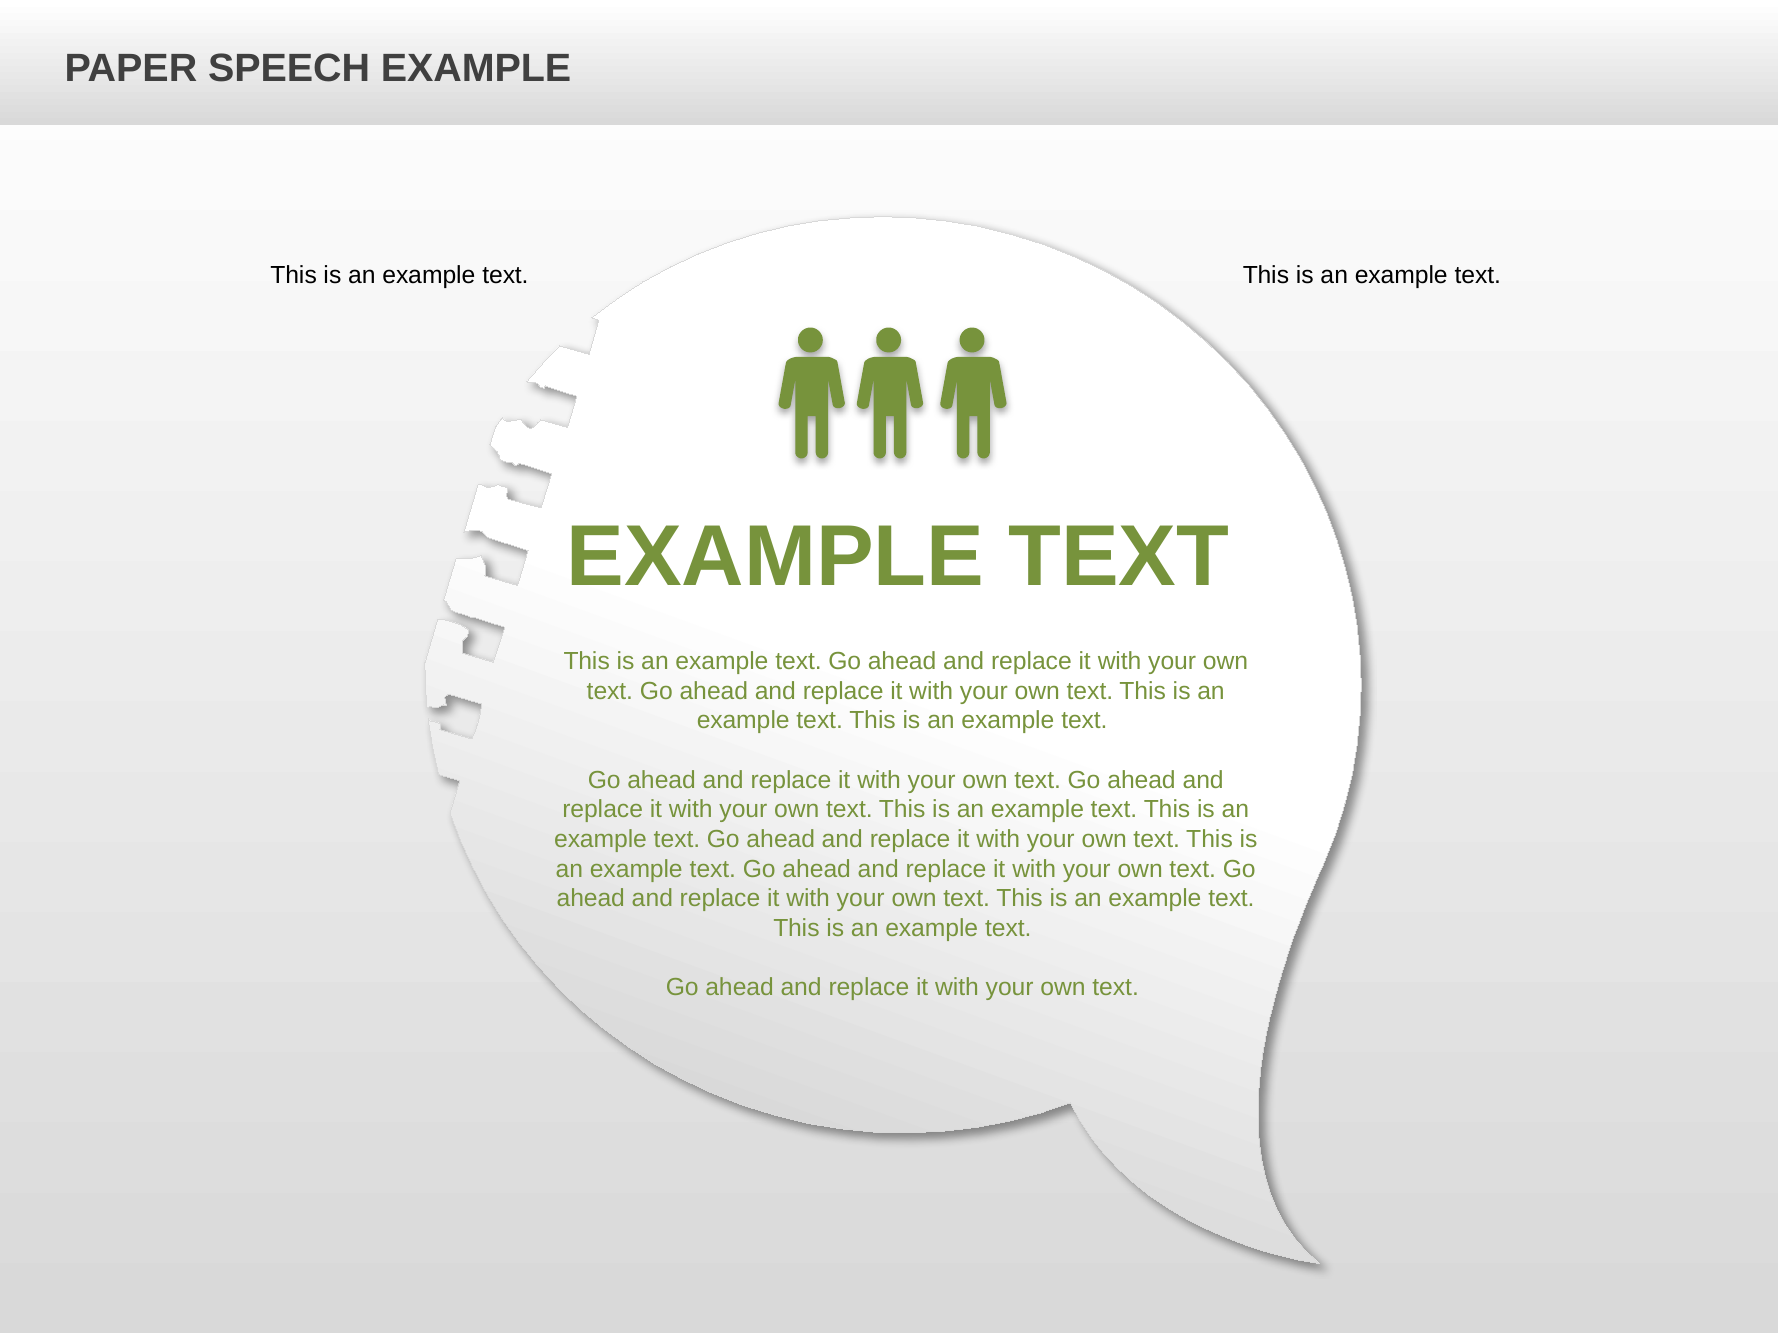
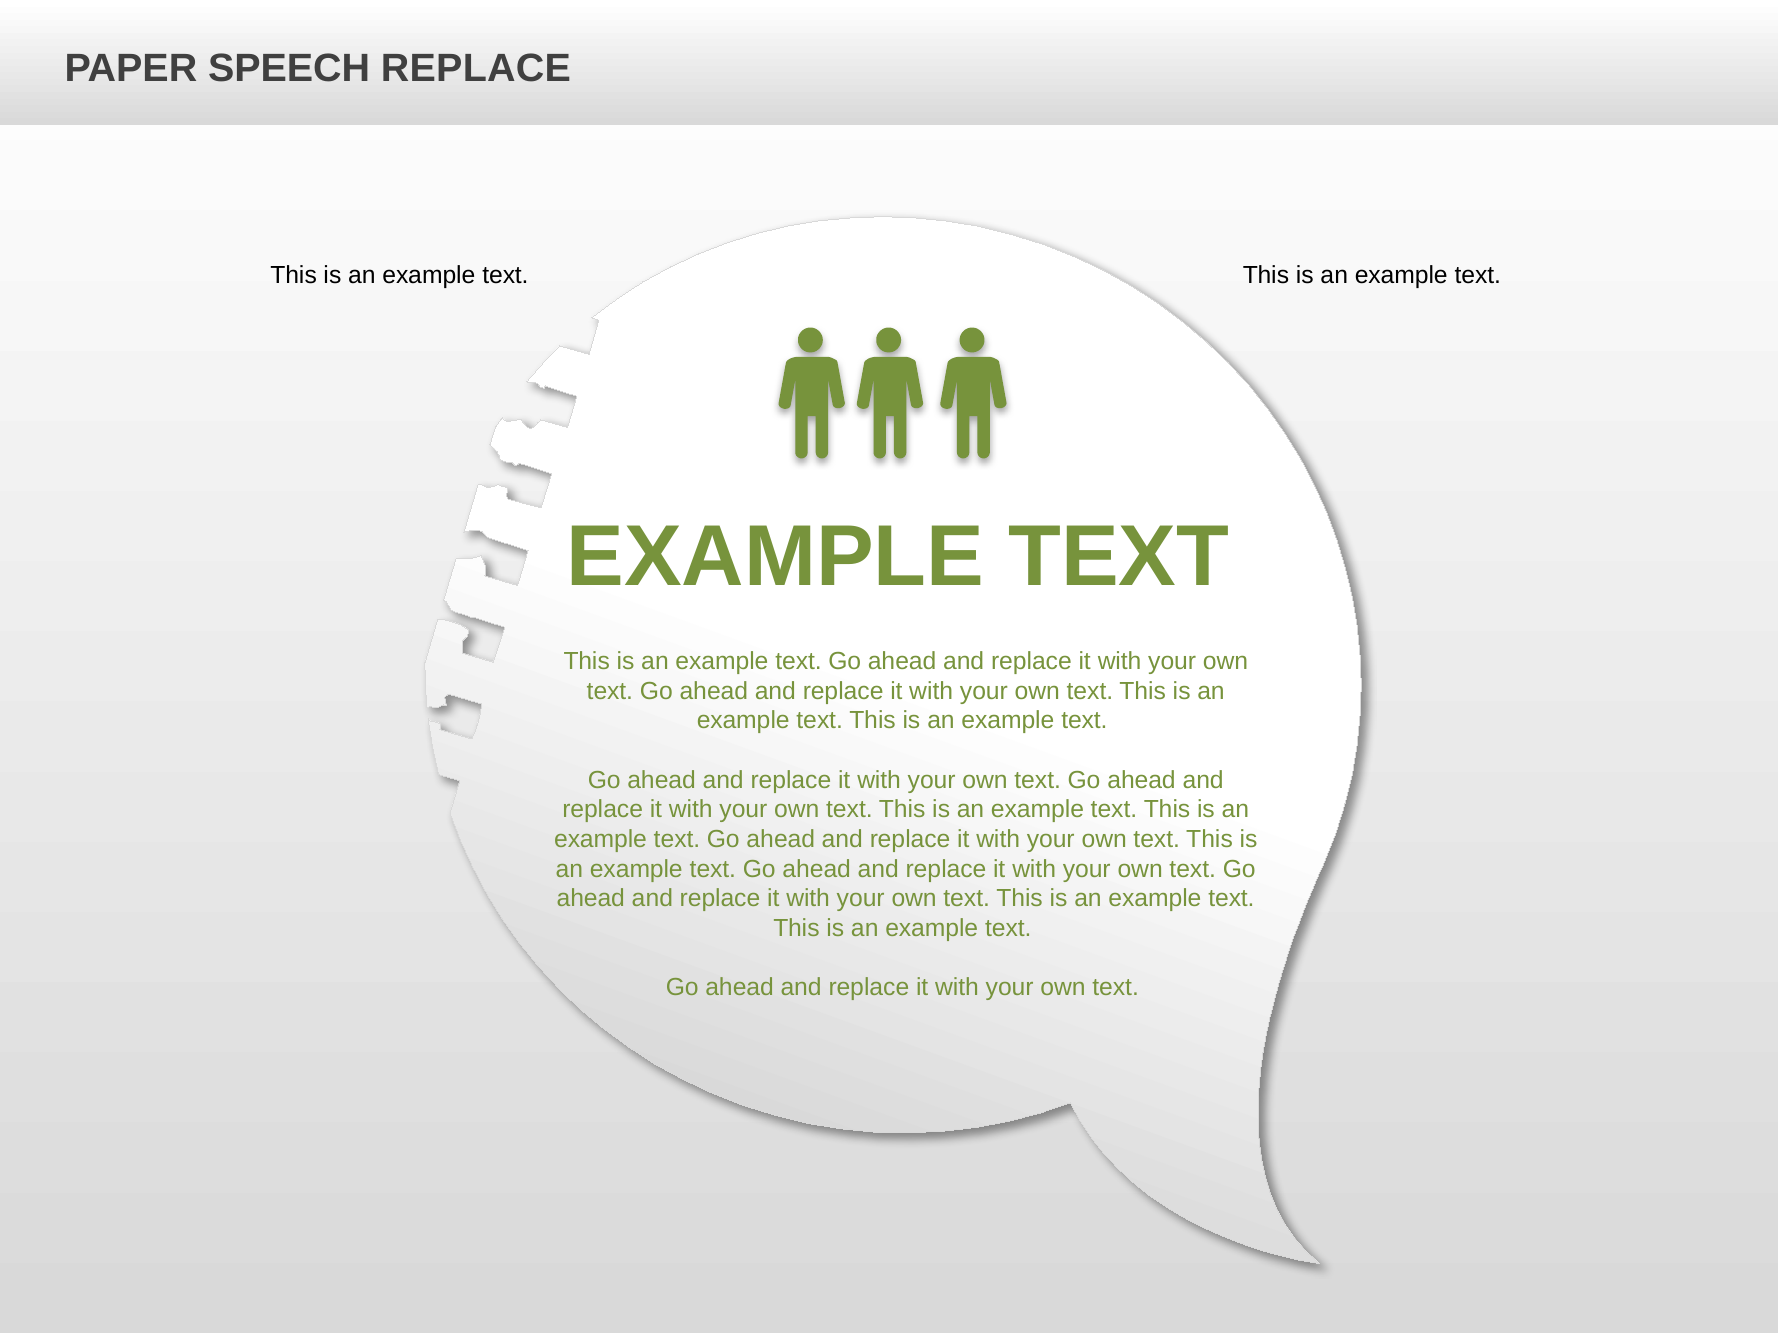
SPEECH EXAMPLE: EXAMPLE -> REPLACE
